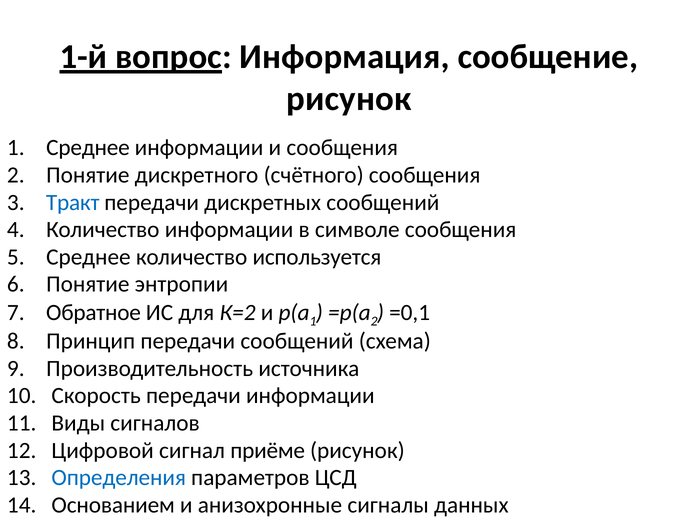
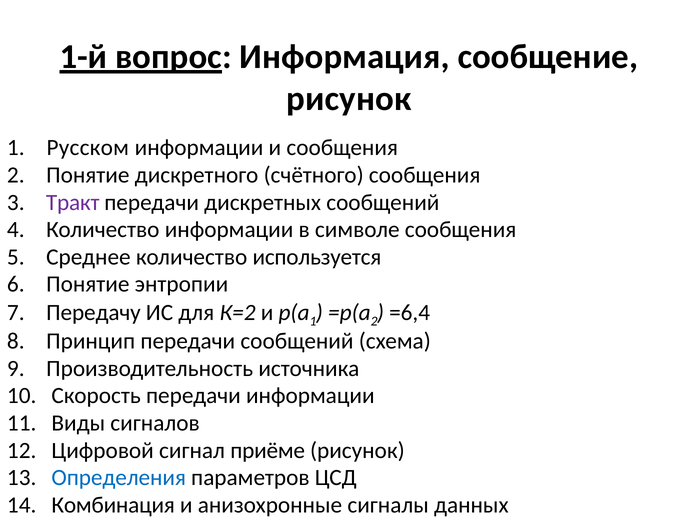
Среднее at (88, 148): Среднее -> Русском
Тракт colour: blue -> purple
Обратное: Обратное -> Передачу
=0,1: =0,1 -> =6,4
Основанием: Основанием -> Комбинация
